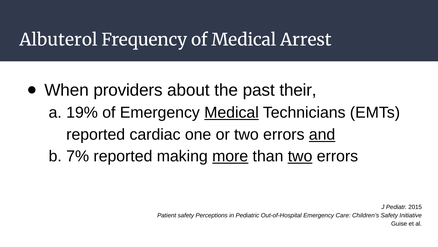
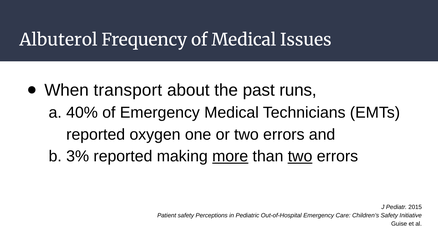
Arrest: Arrest -> Issues
providers: providers -> transport
their: their -> runs
19%: 19% -> 40%
Medical at (232, 112) underline: present -> none
cardiac: cardiac -> oxygen
and underline: present -> none
7%: 7% -> 3%
